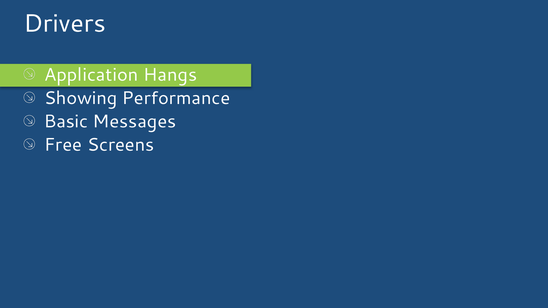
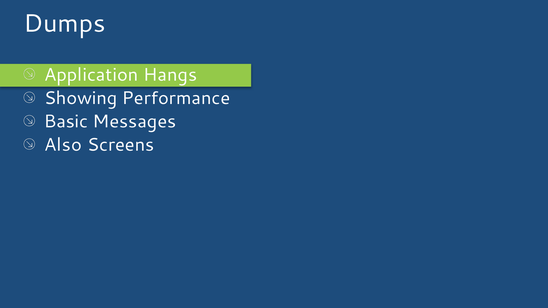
Drivers: Drivers -> Dumps
Free: Free -> Also
